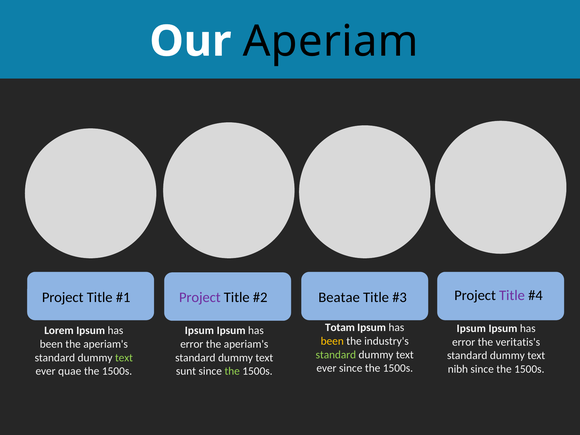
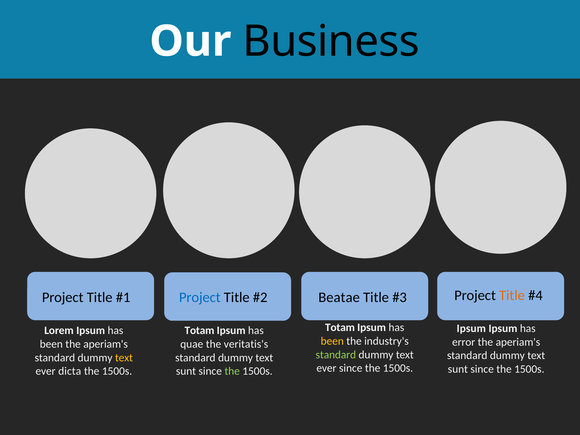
Aperiam: Aperiam -> Business
Project at (200, 297) colour: purple -> blue
Title at (512, 295) colour: purple -> orange
Ipsum at (199, 331): Ipsum -> Totam
veritatis's at (518, 342): veritatis's -> aperiam's
error at (192, 344): error -> quae
aperiam's at (246, 344): aperiam's -> veritatis's
text at (124, 358) colour: light green -> yellow
nibh at (458, 369): nibh -> sunt
quae: quae -> dicta
